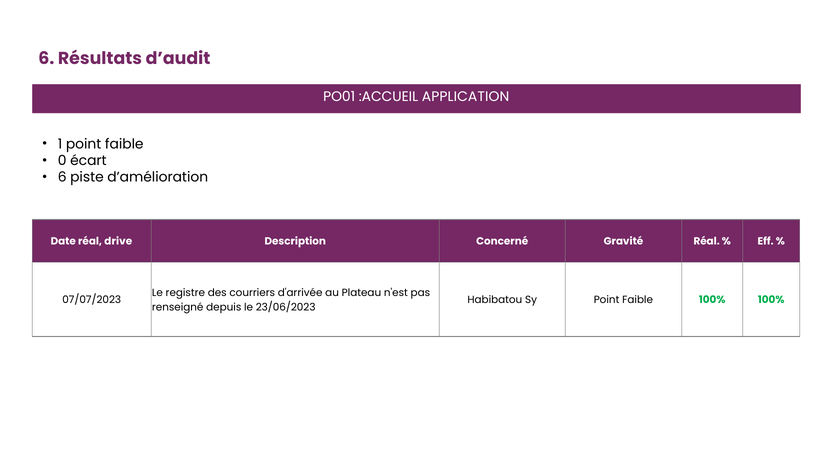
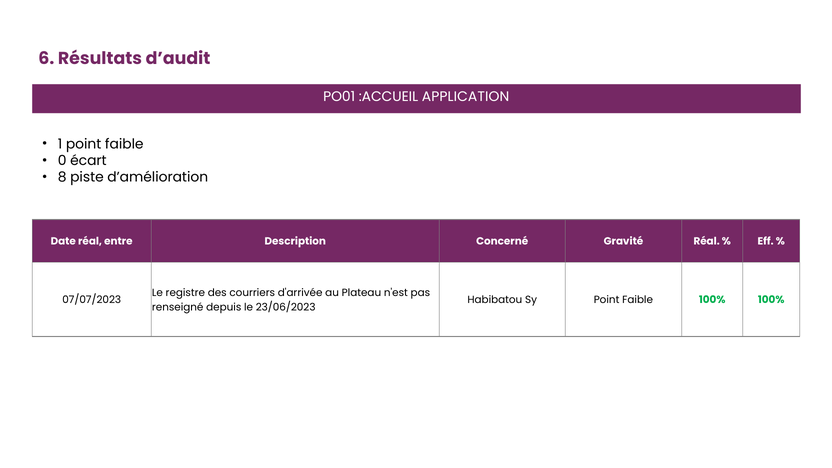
6 at (62, 177): 6 -> 8
drive: drive -> entre
